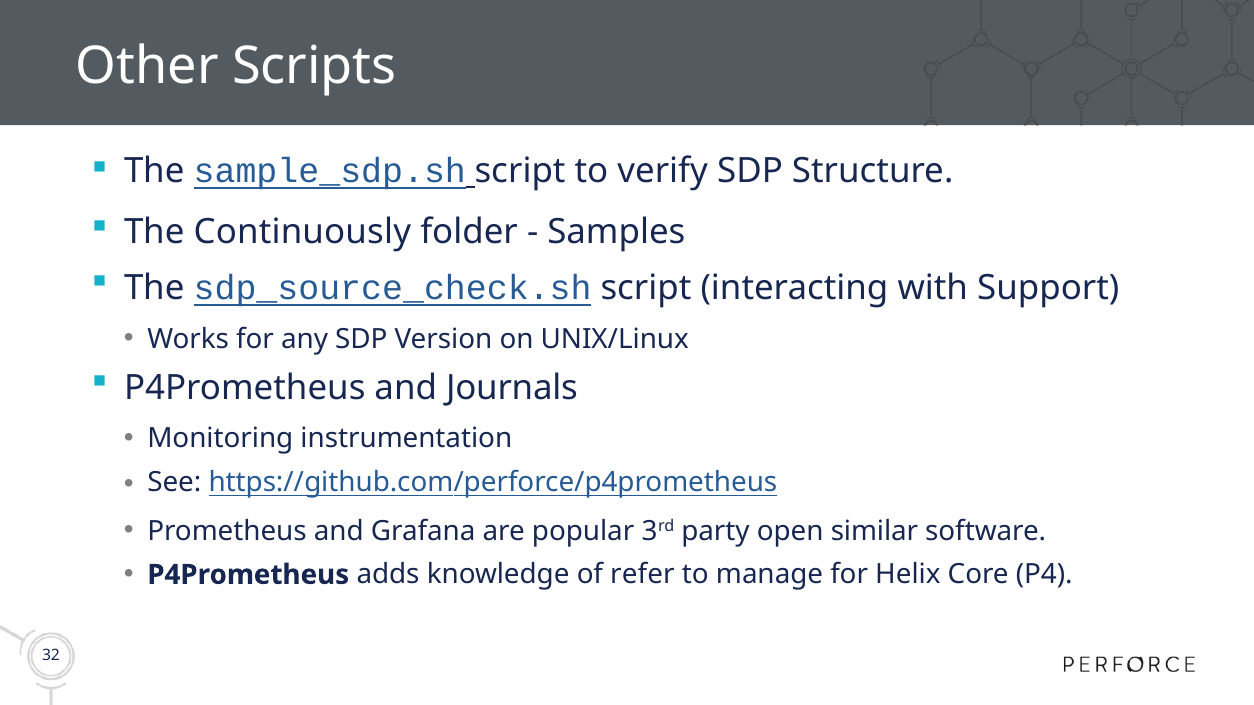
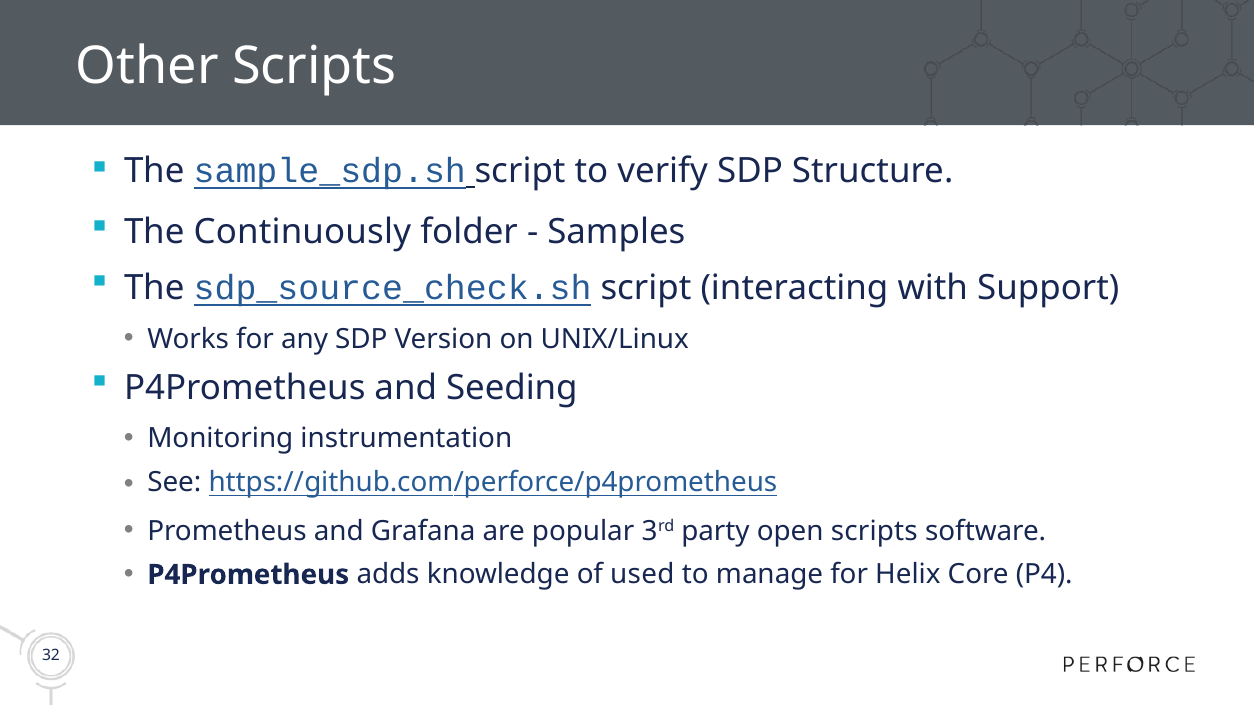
Journals: Journals -> Seeding
open similar: similar -> scripts
refer: refer -> used
